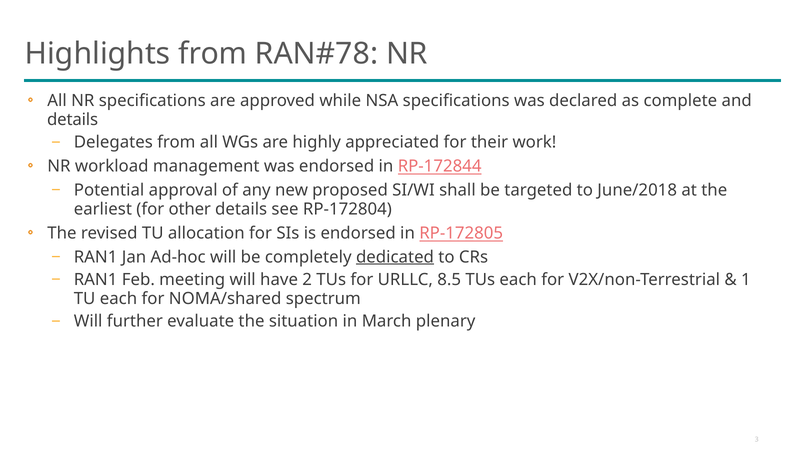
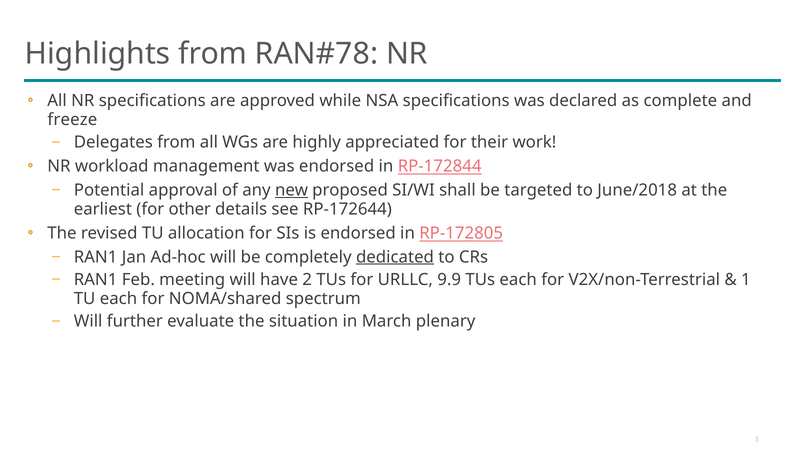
details at (73, 120): details -> freeze
new underline: none -> present
RP-172804: RP-172804 -> RP-172644
8.5: 8.5 -> 9.9
